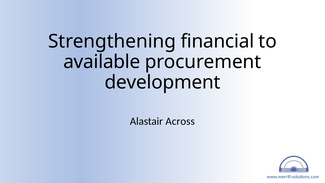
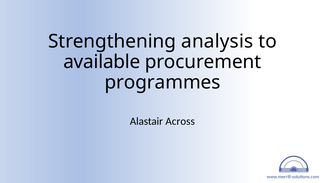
financial: financial -> analysis
development: development -> programmes
